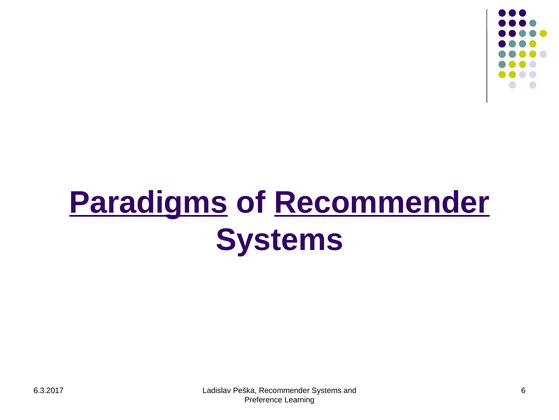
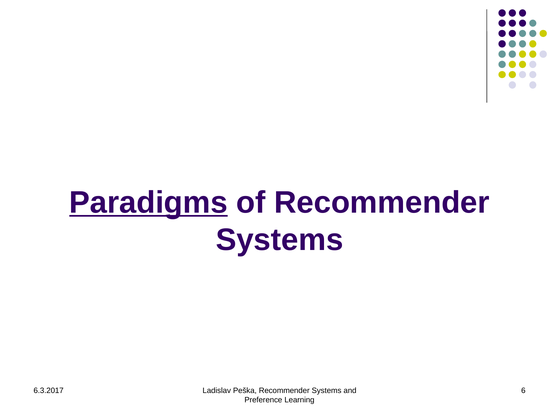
Recommender at (382, 202) underline: present -> none
